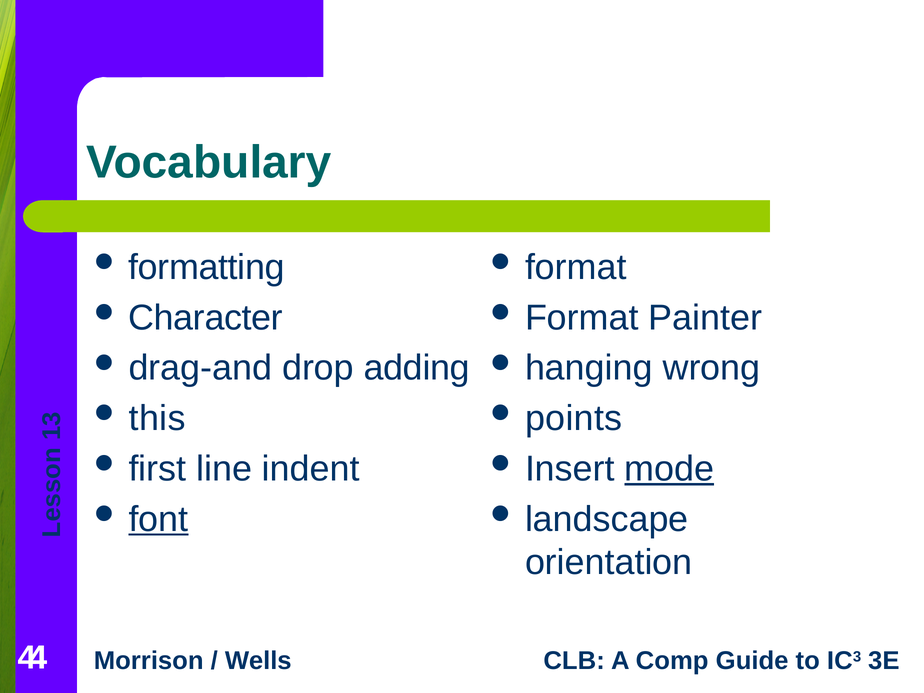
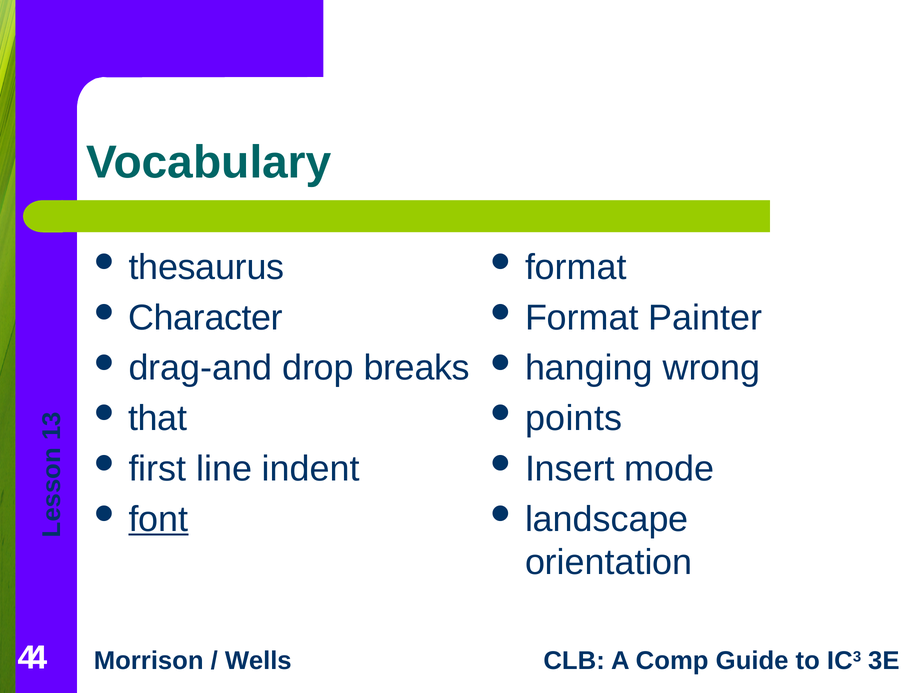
formatting: formatting -> thesaurus
adding: adding -> breaks
this: this -> that
mode underline: present -> none
